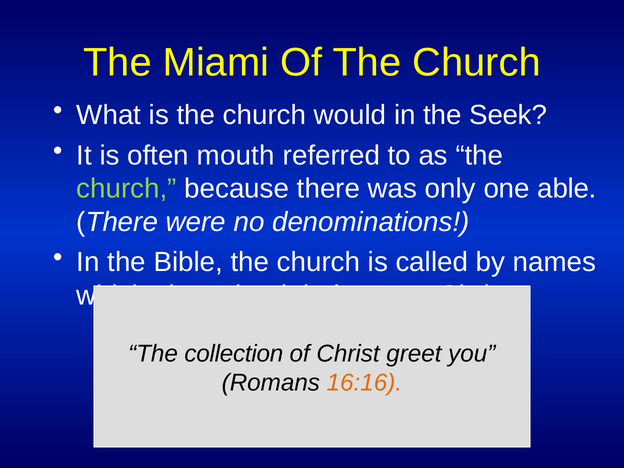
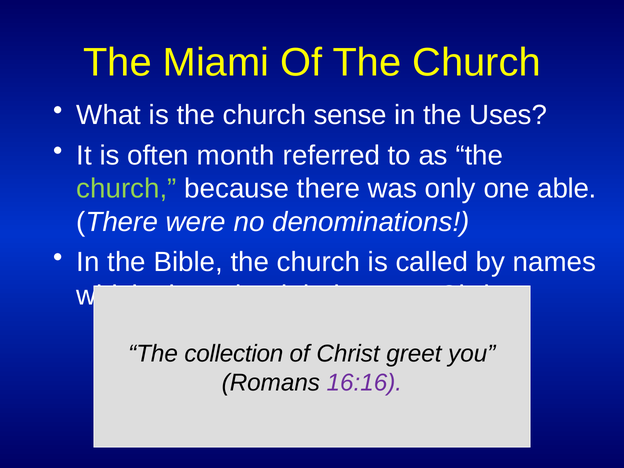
would: would -> sense
Seek: Seek -> Uses
mouth: mouth -> month
16:16 colour: orange -> purple
